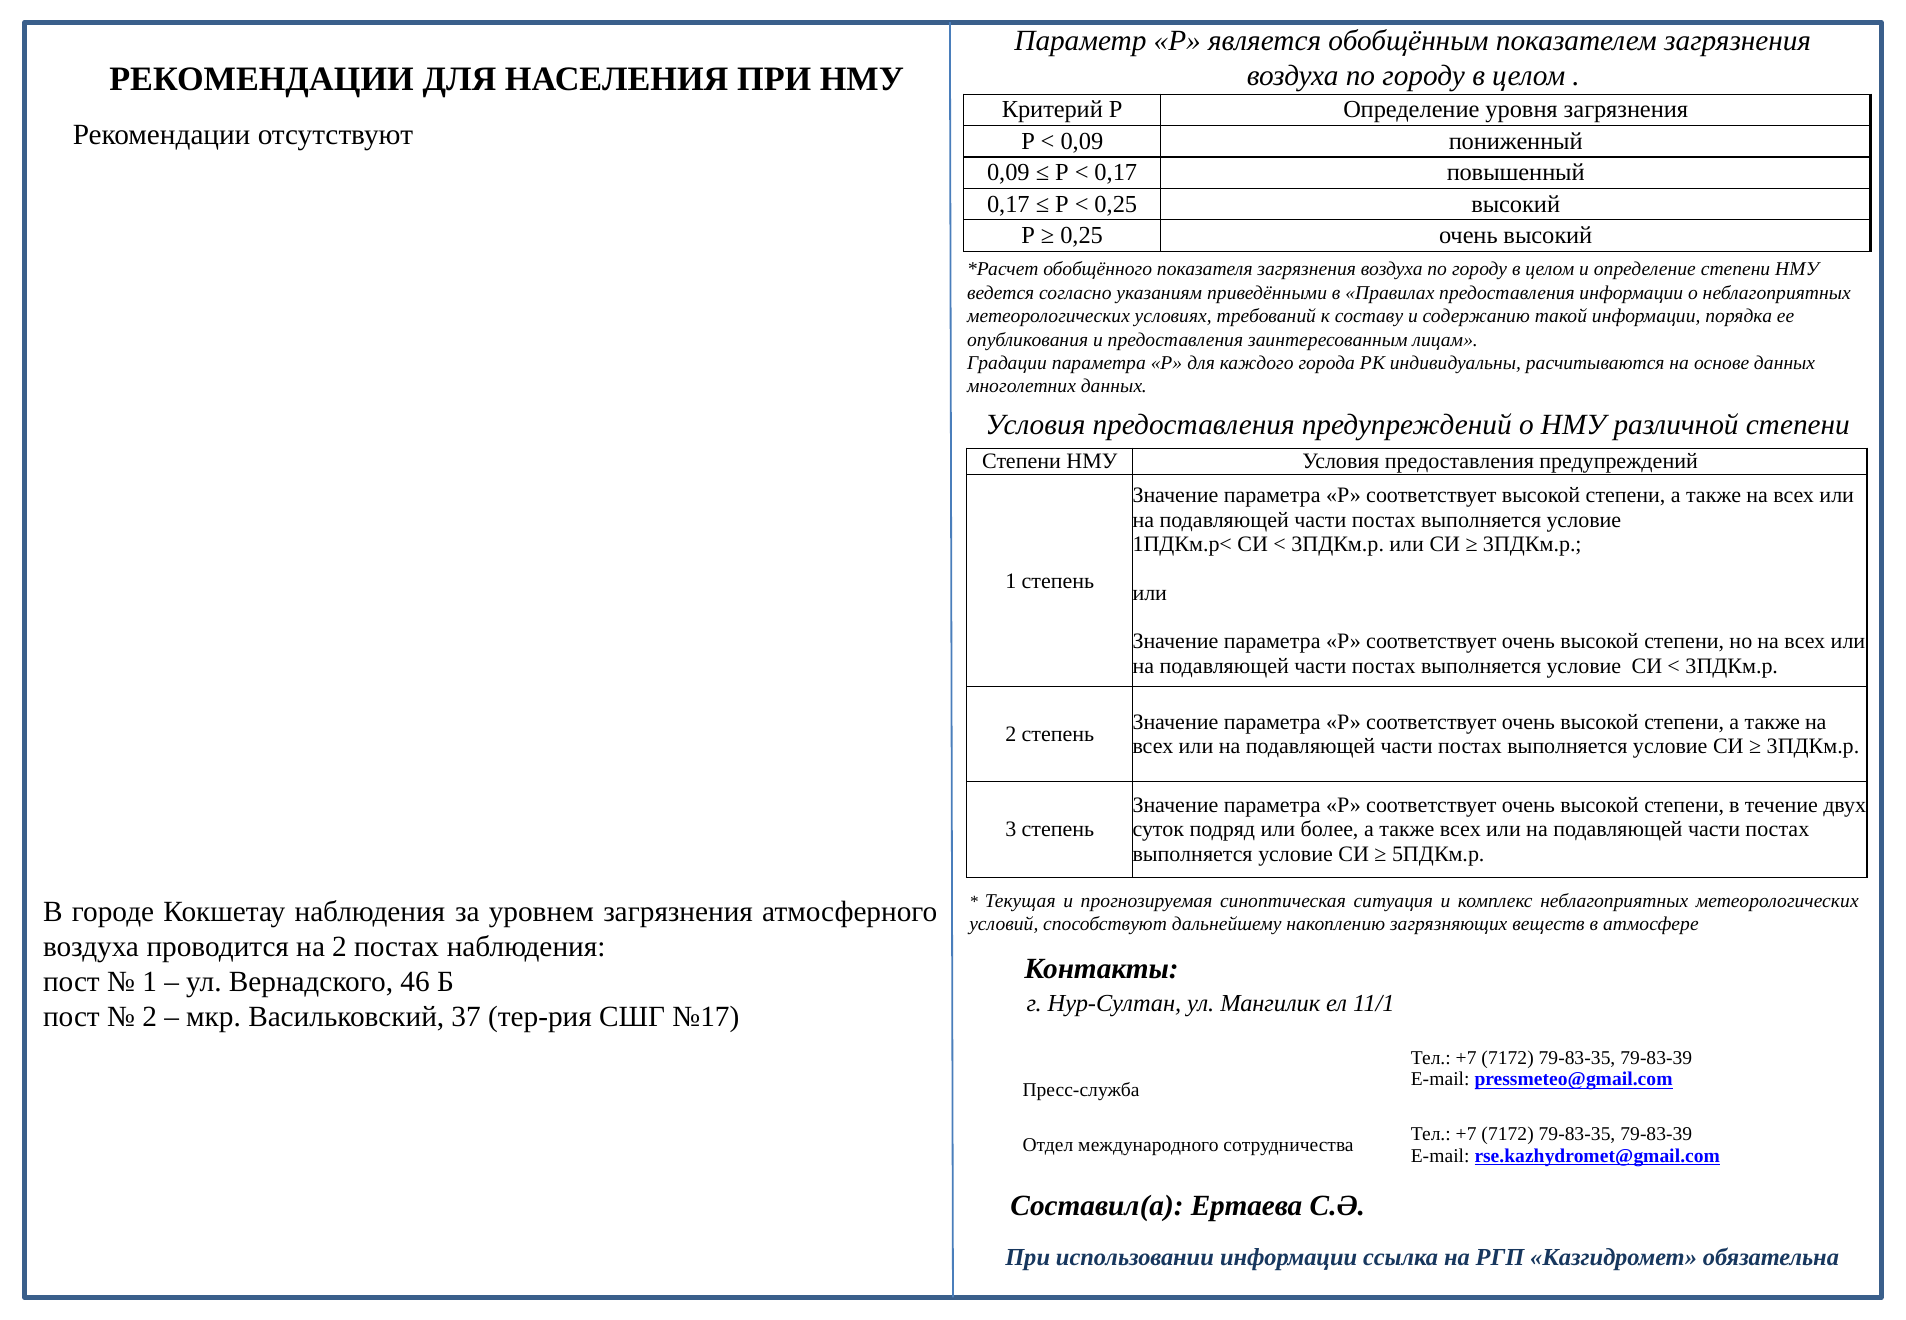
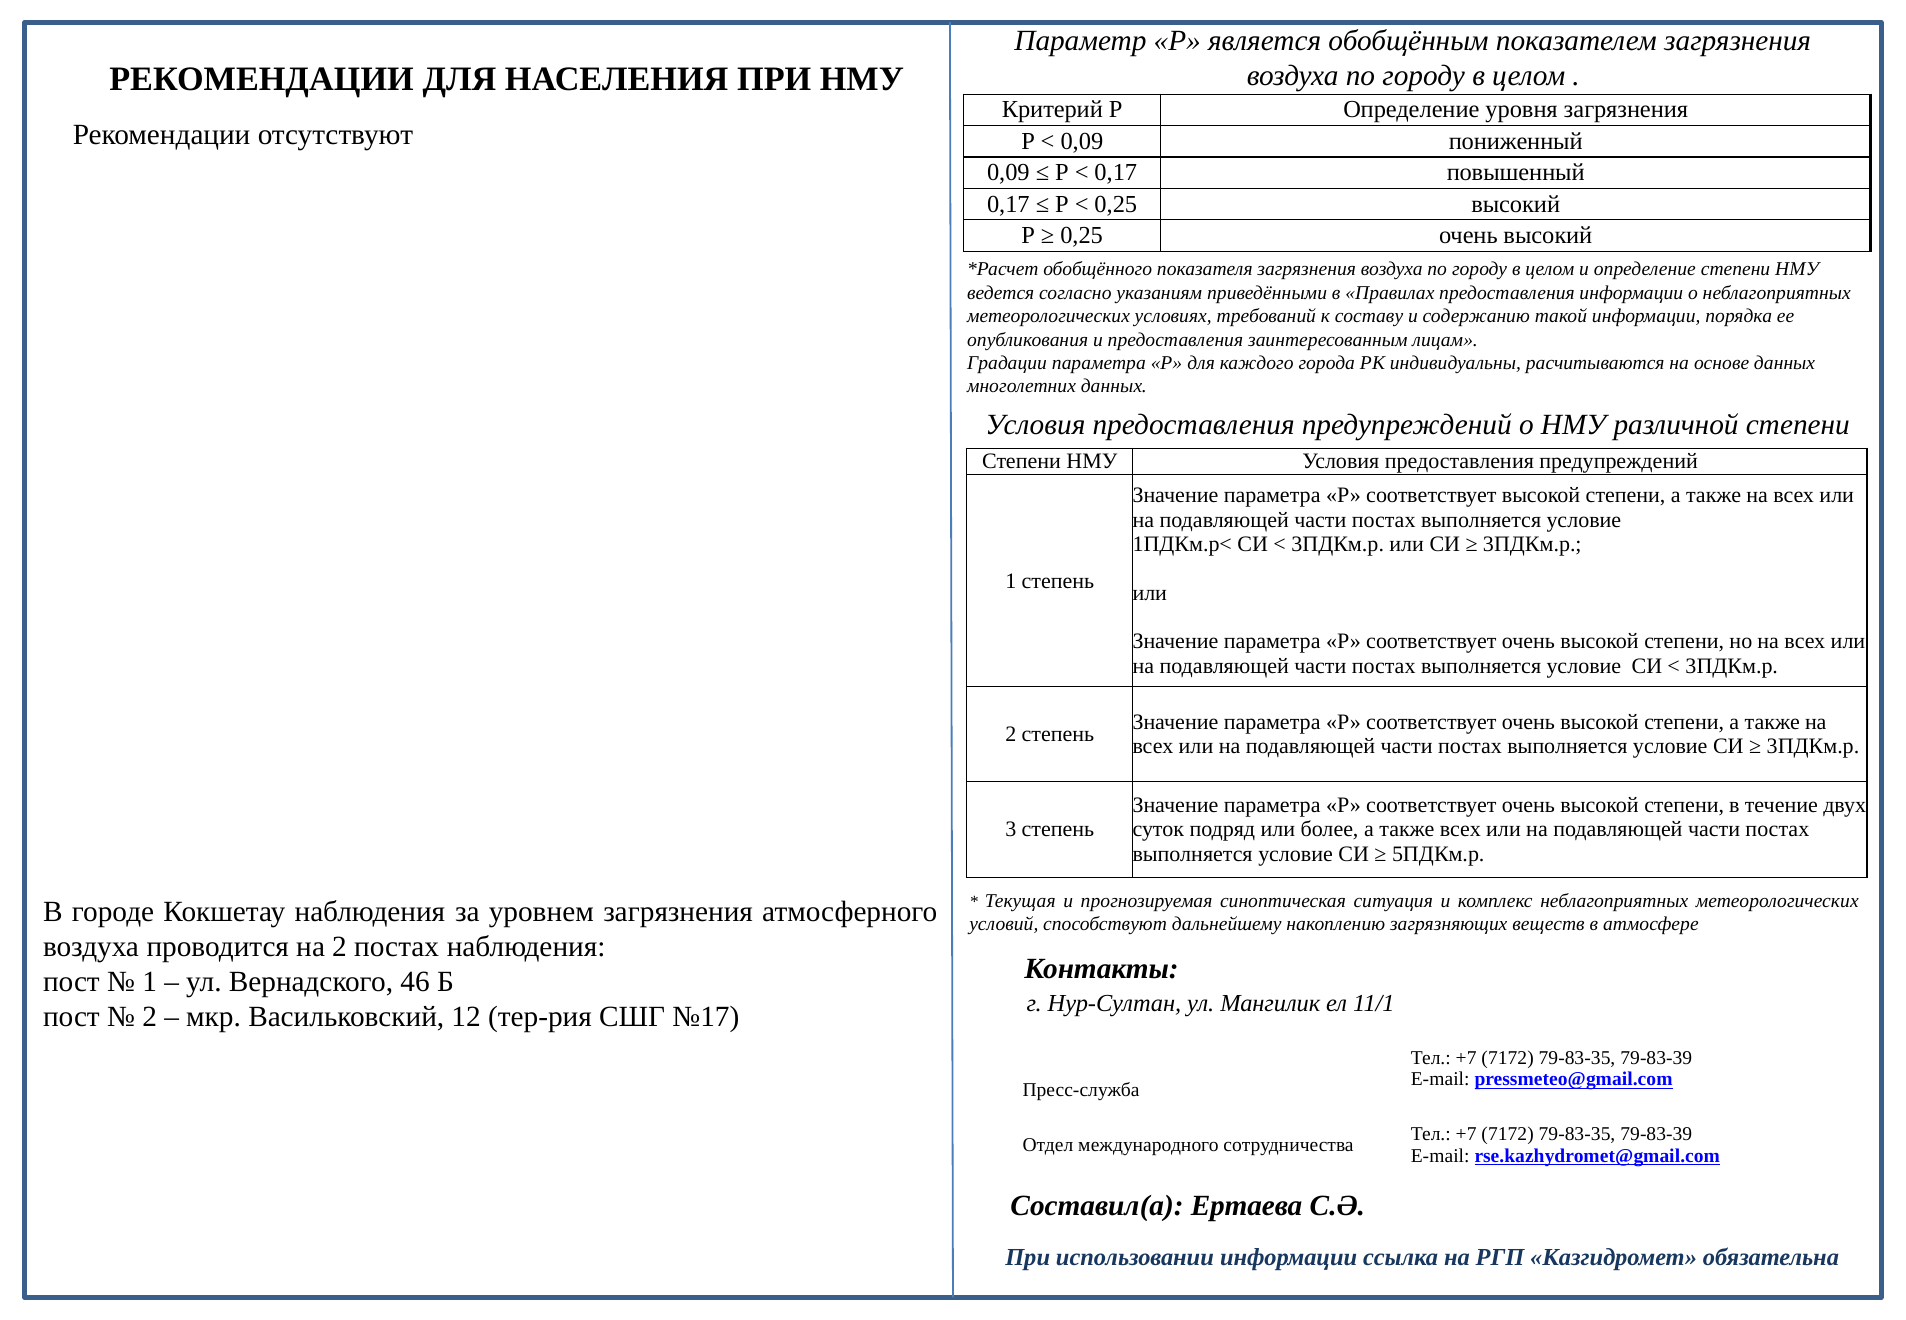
37: 37 -> 12
